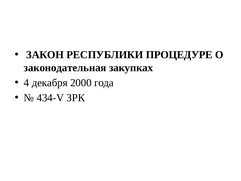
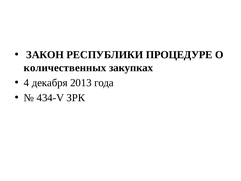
законодательная: законодательная -> количественных
2000: 2000 -> 2013
